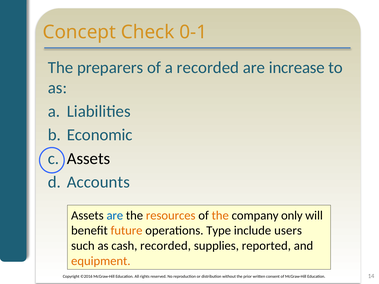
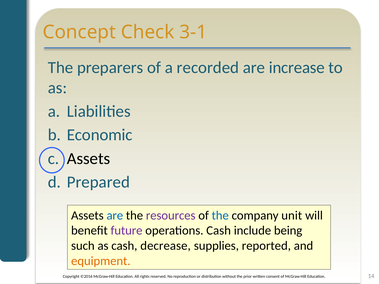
0-1: 0-1 -> 3-1
Accounts: Accounts -> Prepared
resources colour: orange -> purple
the at (220, 216) colour: orange -> blue
only: only -> unit
future colour: orange -> purple
operations Type: Type -> Cash
users: users -> being
cash recorded: recorded -> decrease
